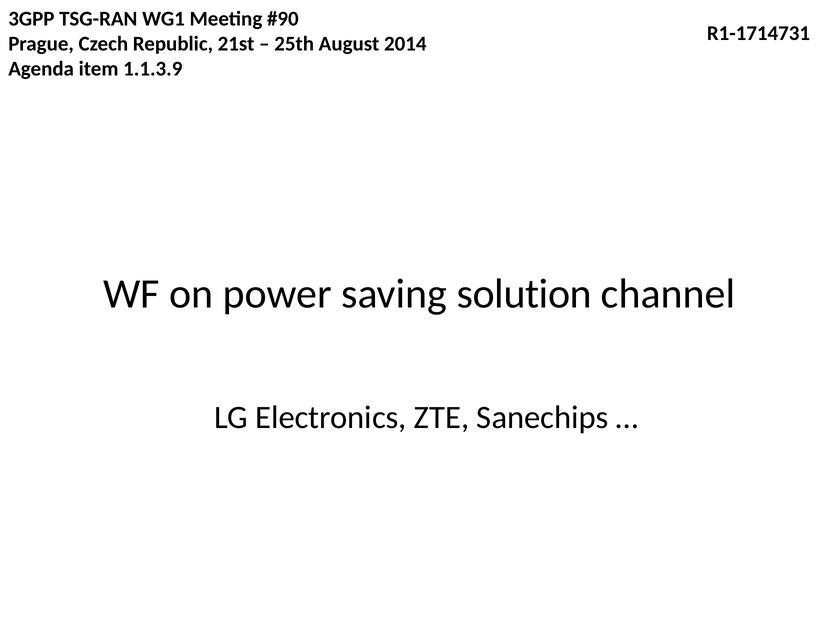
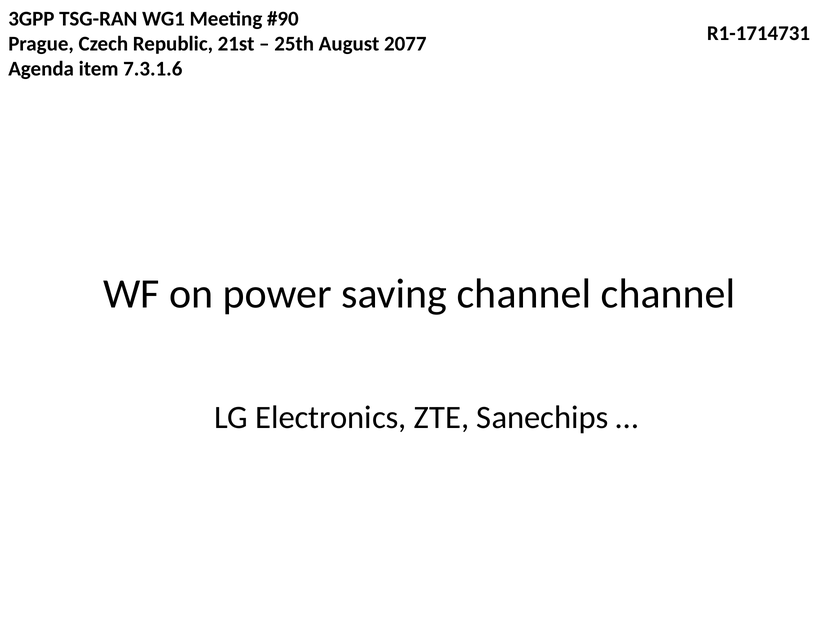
2014: 2014 -> 2077
1.1.3.9: 1.1.3.9 -> 7.3.1.6
saving solution: solution -> channel
